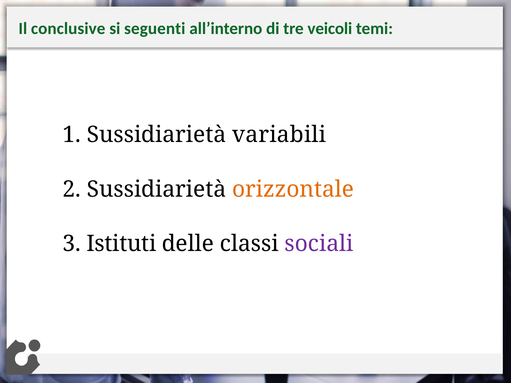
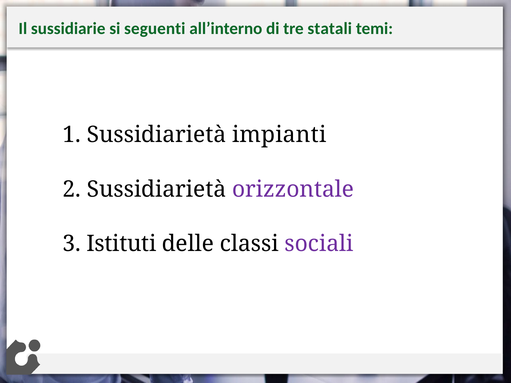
conclusive: conclusive -> sussidiarie
veicoli: veicoli -> statali
variabili: variabili -> impianti
orizzontale colour: orange -> purple
